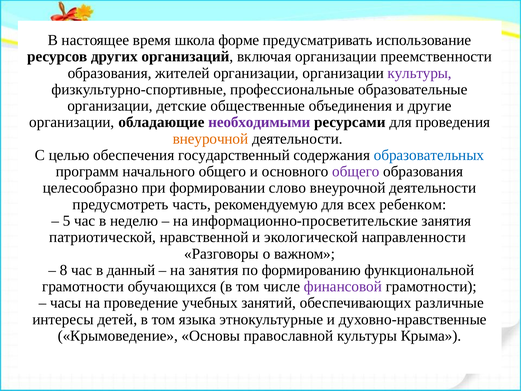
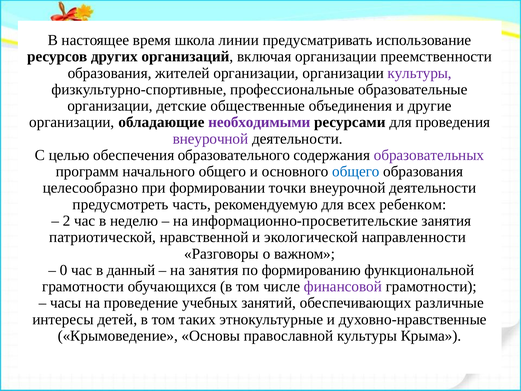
форме: форме -> линии
внеурочной at (211, 139) colour: orange -> purple
государственный: государственный -> образовательного
образовательных colour: blue -> purple
общего at (356, 171) colour: purple -> blue
слово: слово -> точки
5: 5 -> 2
8: 8 -> 0
языка: языка -> таких
